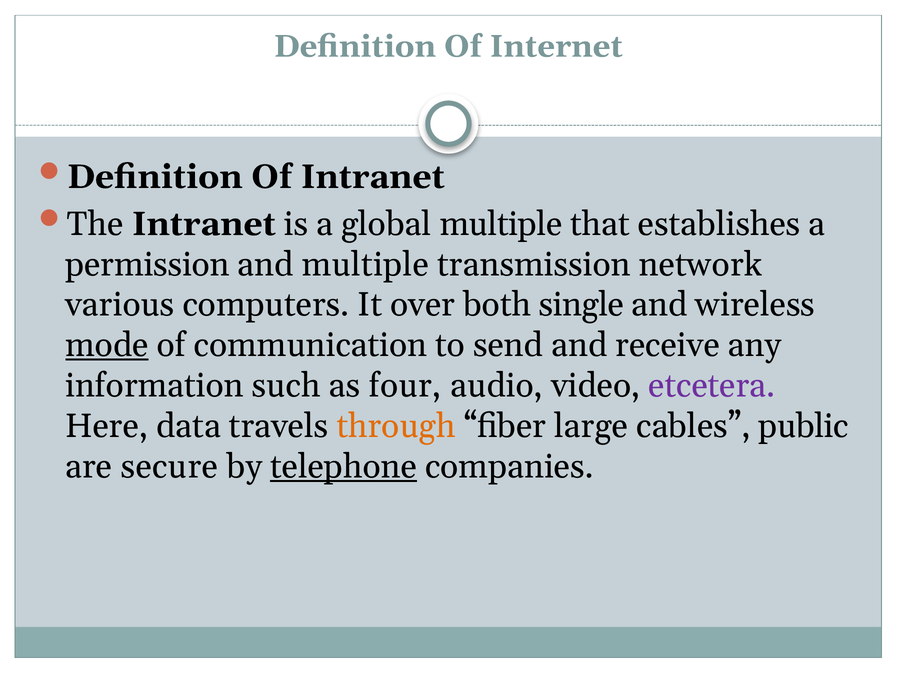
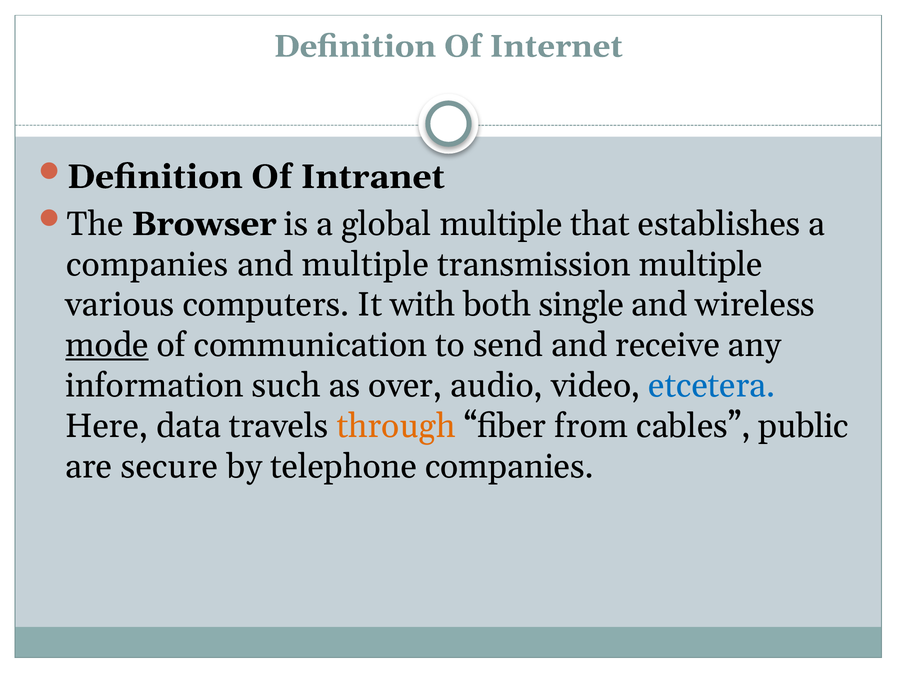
The Intranet: Intranet -> Browser
permission at (147, 264): permission -> companies
transmission network: network -> multiple
over: over -> with
four: four -> over
etcetera colour: purple -> blue
large: large -> from
telephone underline: present -> none
